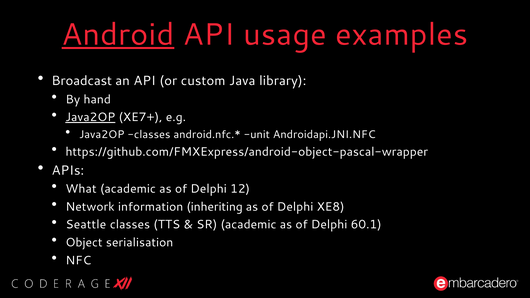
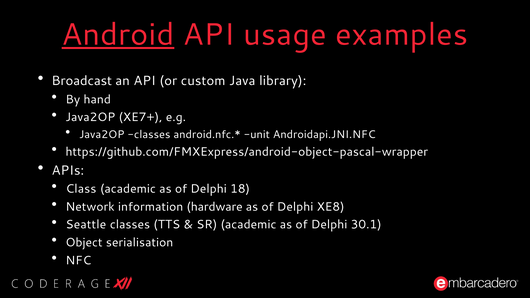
Java2OP at (90, 117) underline: present -> none
What: What -> Class
12: 12 -> 18
inheriting: inheriting -> hardware
60.1: 60.1 -> 30.1
